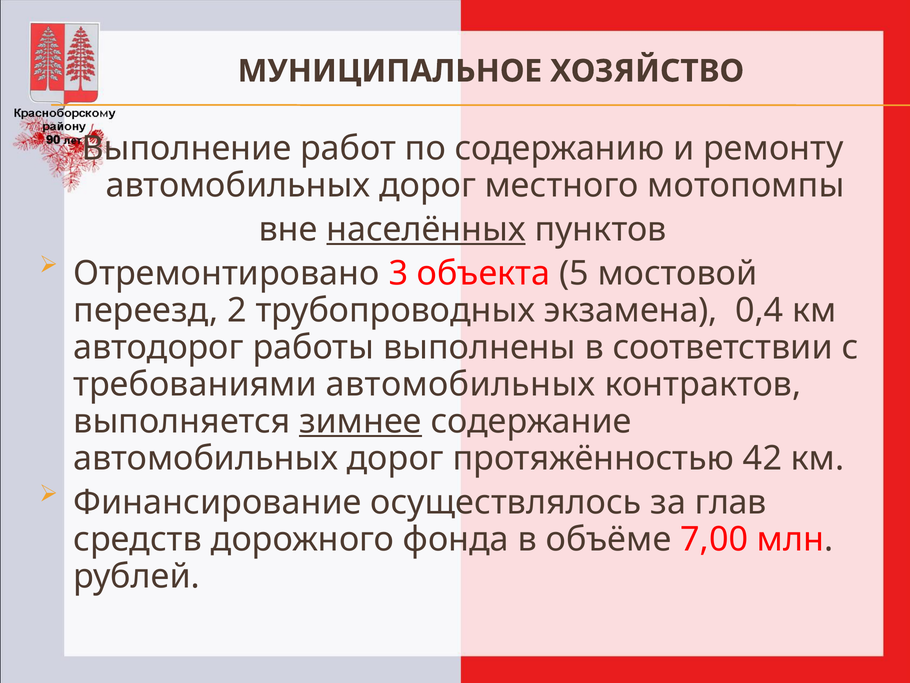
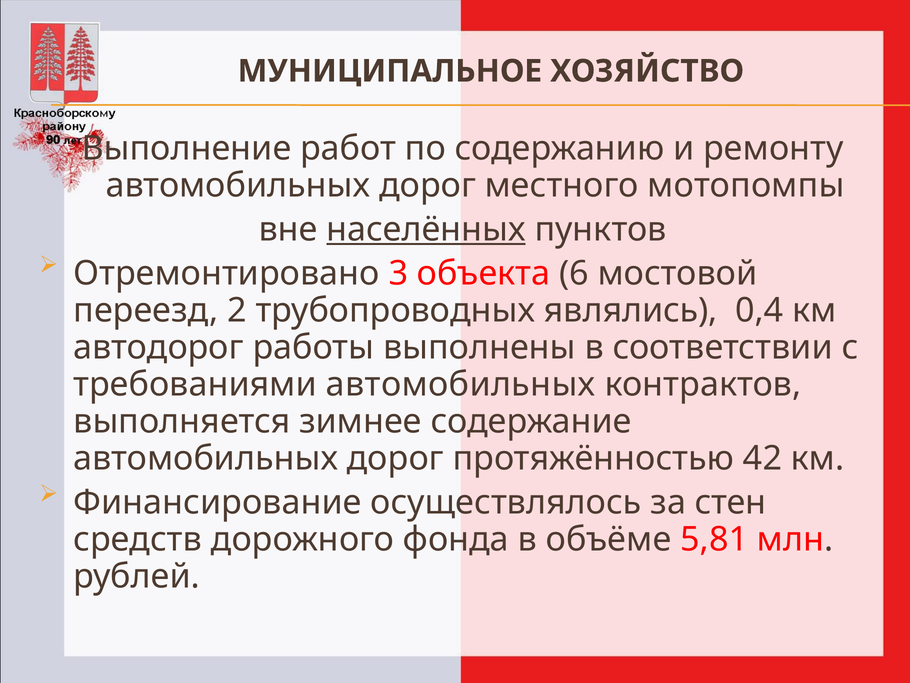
5: 5 -> 6
экзамена: экзамена -> являлись
зимнее underline: present -> none
глав: глав -> стен
7,00: 7,00 -> 5,81
